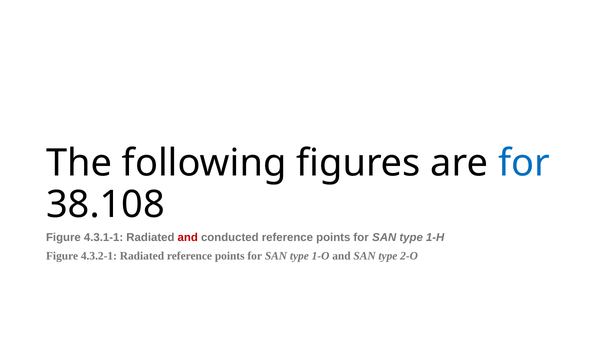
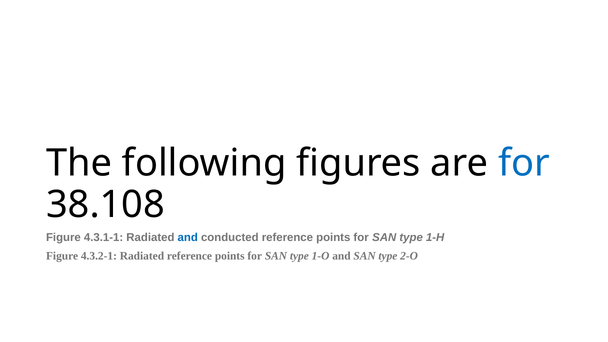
and at (188, 237) colour: red -> blue
